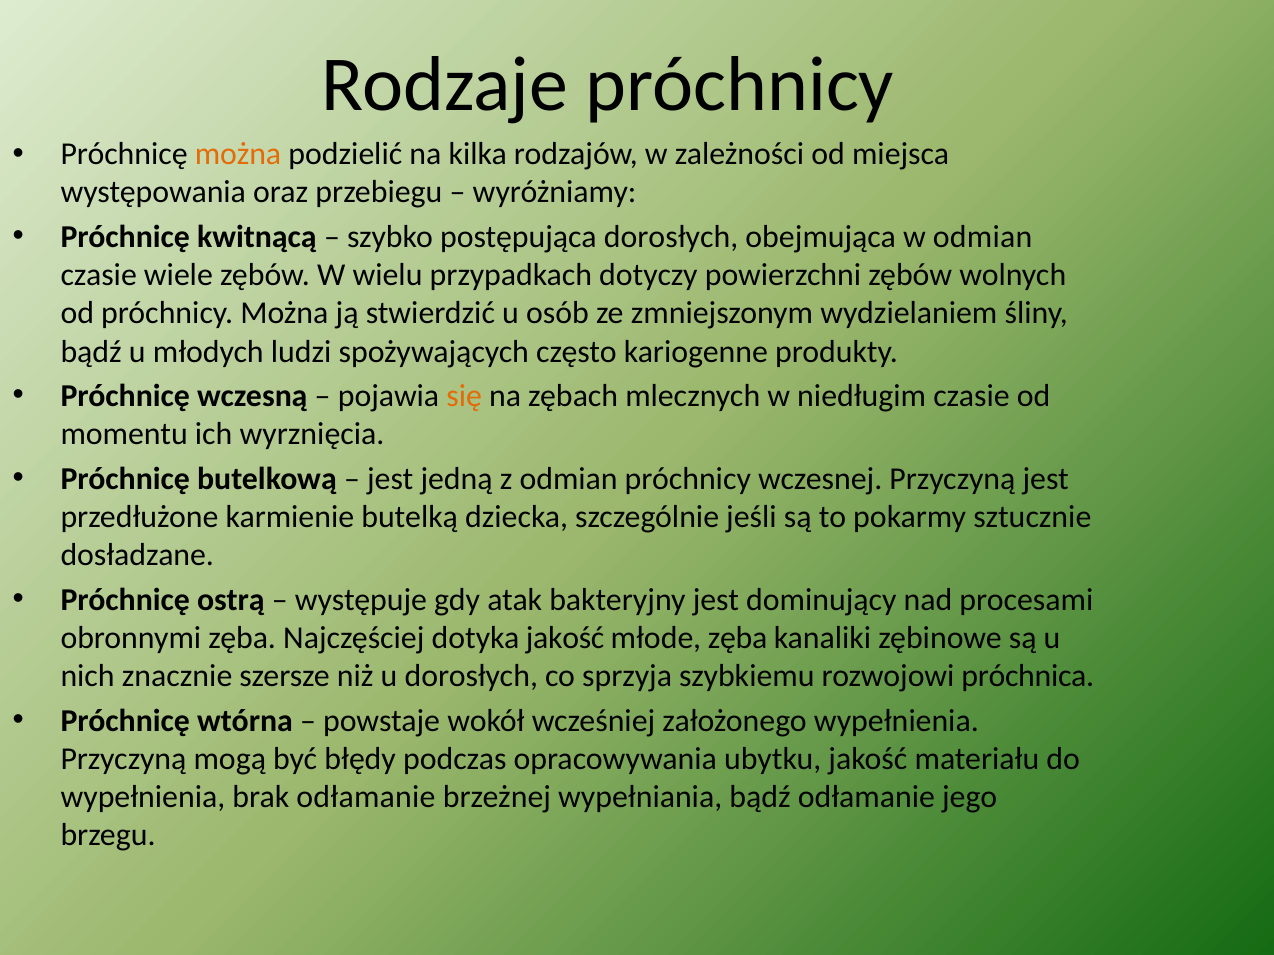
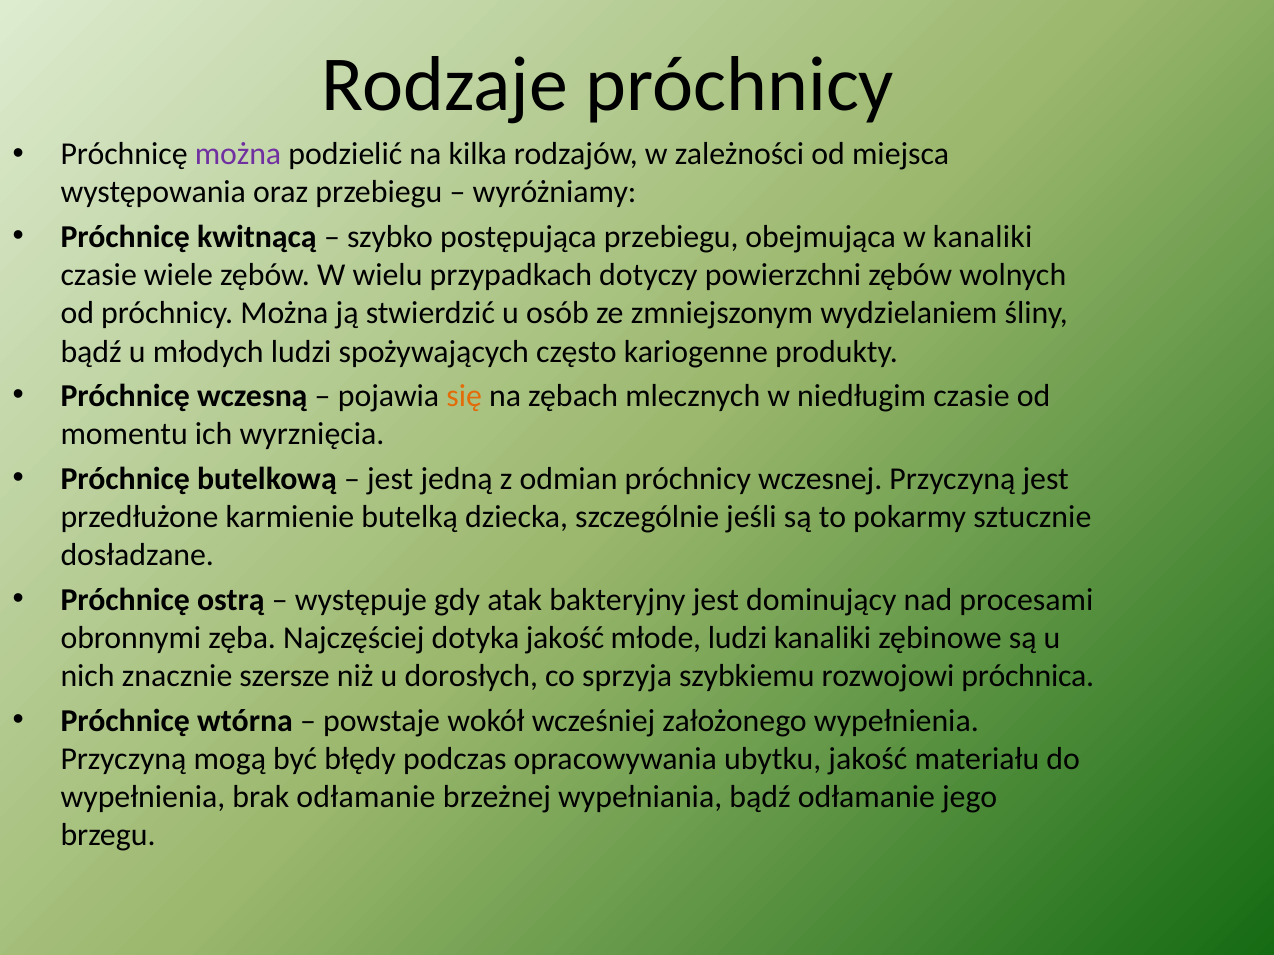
można at (238, 154) colour: orange -> purple
postępująca dorosłych: dorosłych -> przebiegu
w odmian: odmian -> kanaliki
młode zęba: zęba -> ludzi
